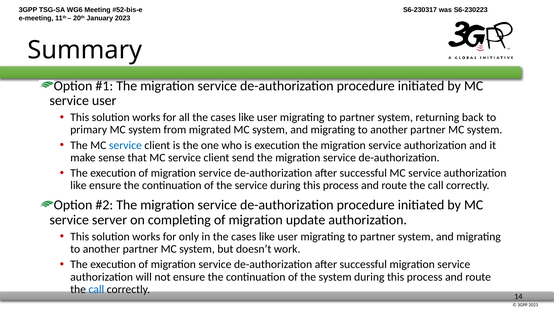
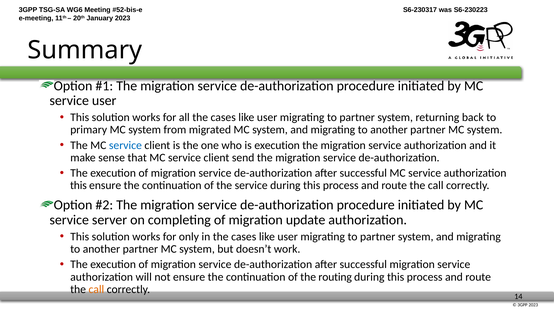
like at (78, 185): like -> this
the system: system -> routing
call at (96, 289) colour: blue -> orange
